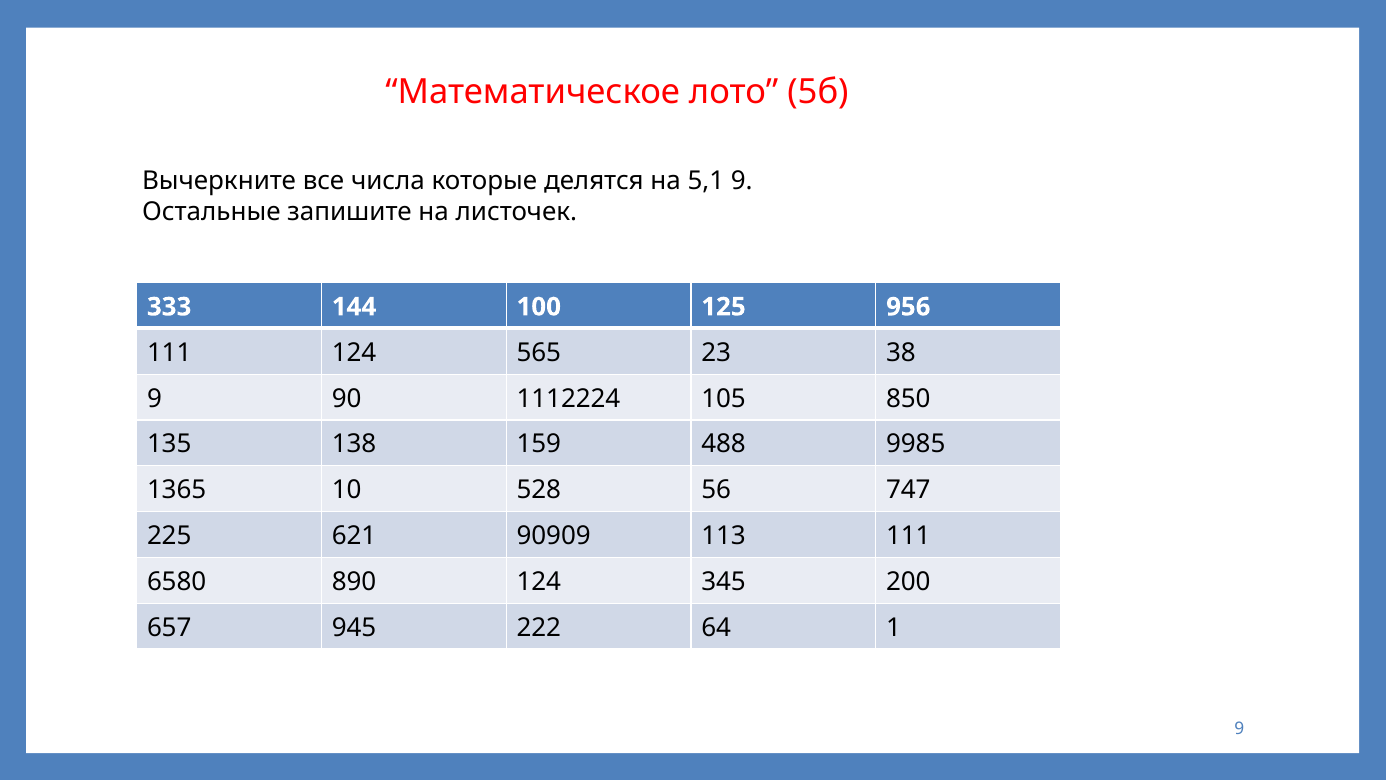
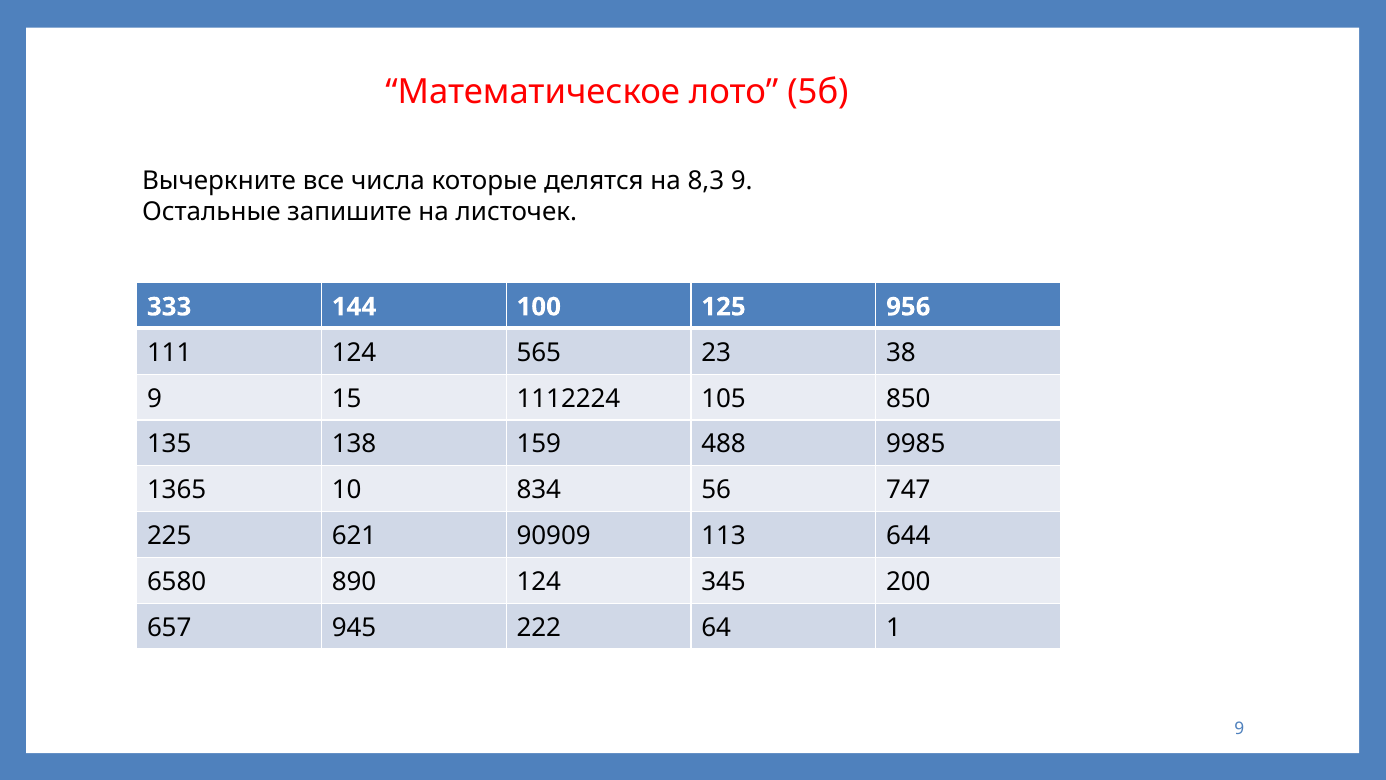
5,1: 5,1 -> 8,3
90: 90 -> 15
528: 528 -> 834
113 111: 111 -> 644
